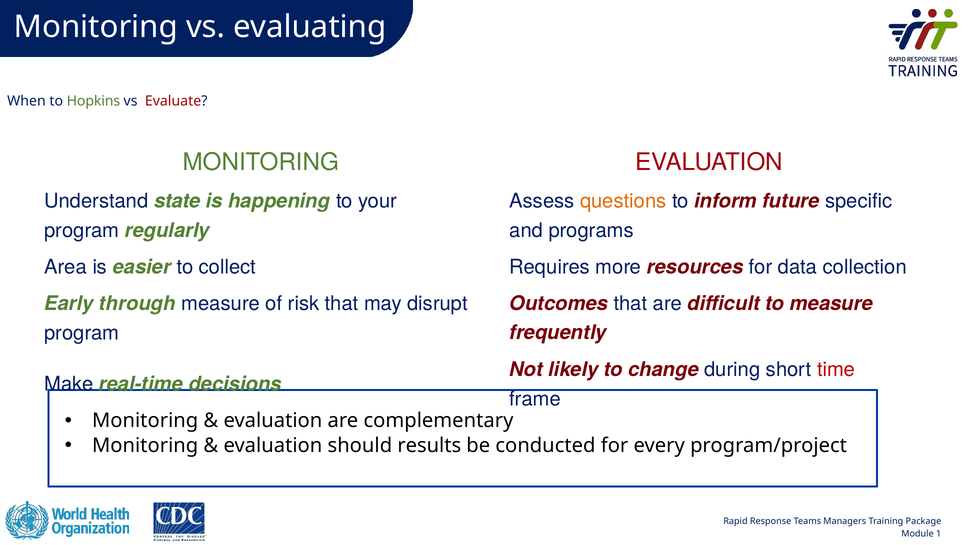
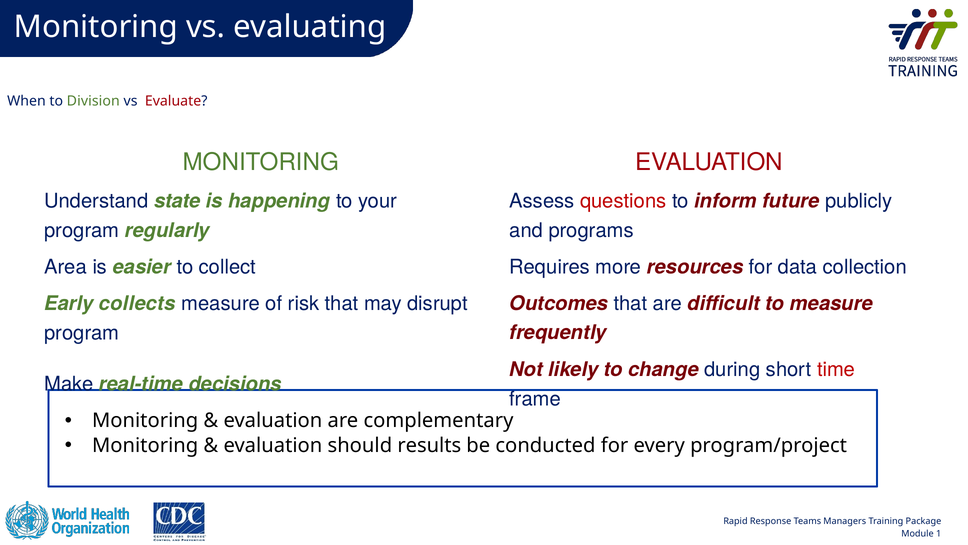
Hopkins: Hopkins -> Division
questions colour: orange -> red
specific: specific -> publicly
through: through -> collects
